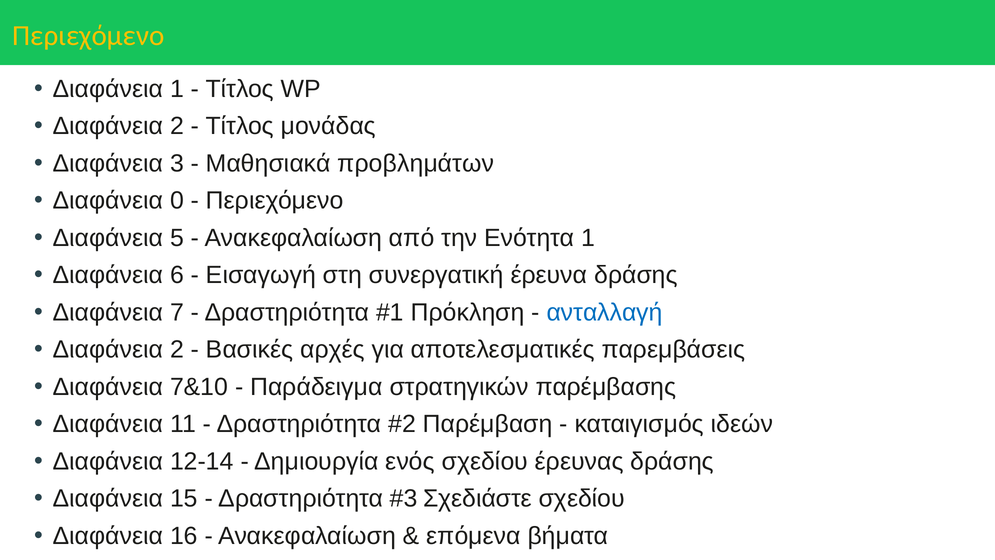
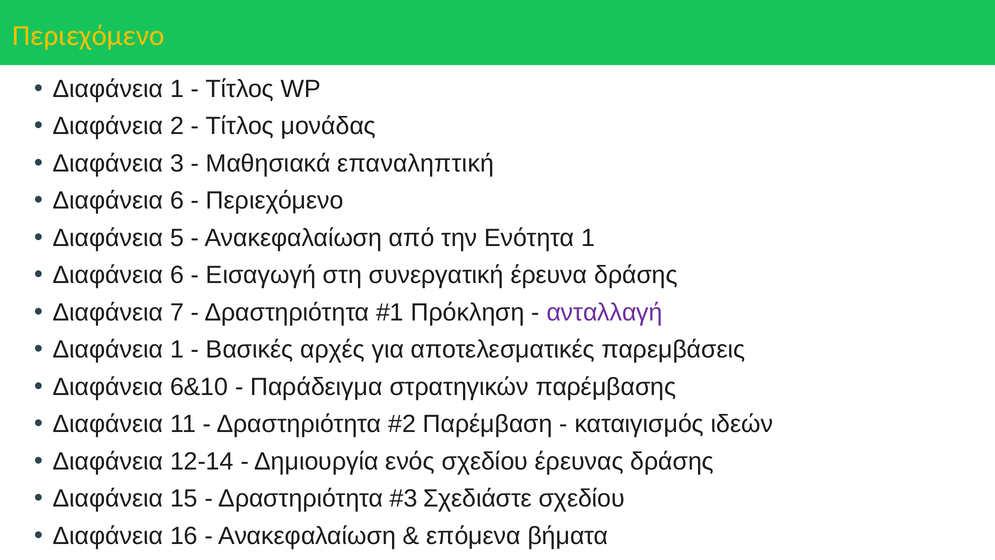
προβλημάτων: προβλημάτων -> επαναληπτική
0 at (177, 201): 0 -> 6
ανταλλαγή colour: blue -> purple
2 at (177, 350): 2 -> 1
7&10: 7&10 -> 6&10
